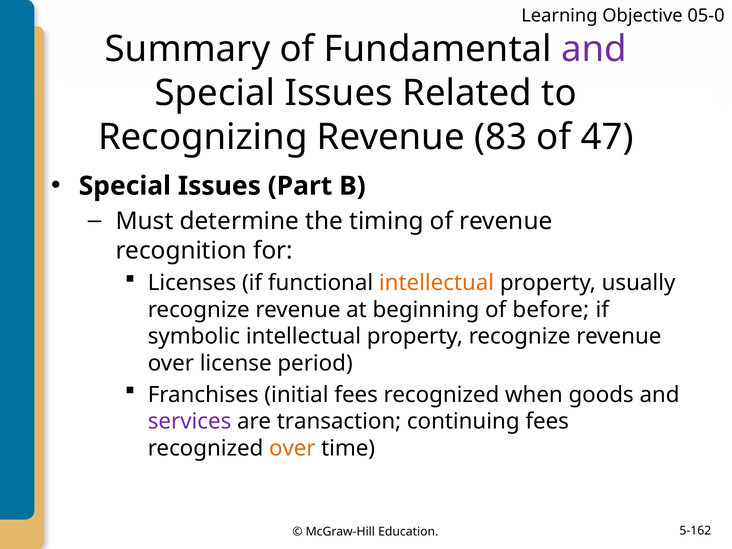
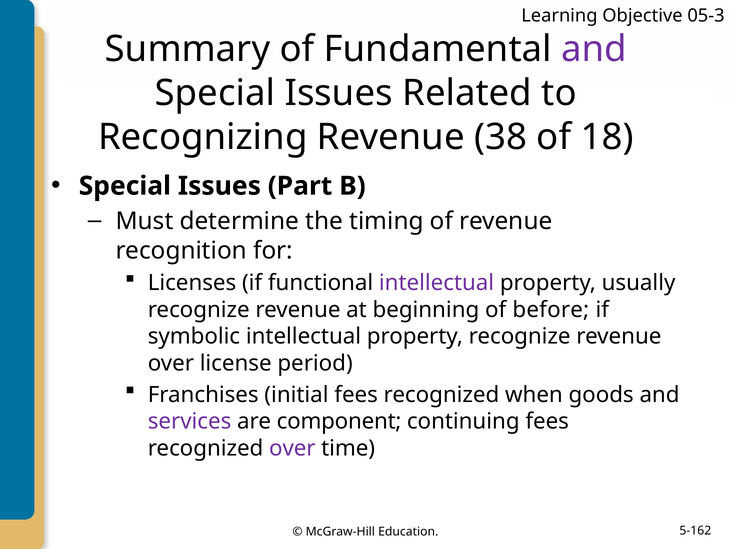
05-0: 05-0 -> 05-3
83: 83 -> 38
47: 47 -> 18
intellectual at (437, 283) colour: orange -> purple
transaction: transaction -> component
over at (292, 448) colour: orange -> purple
